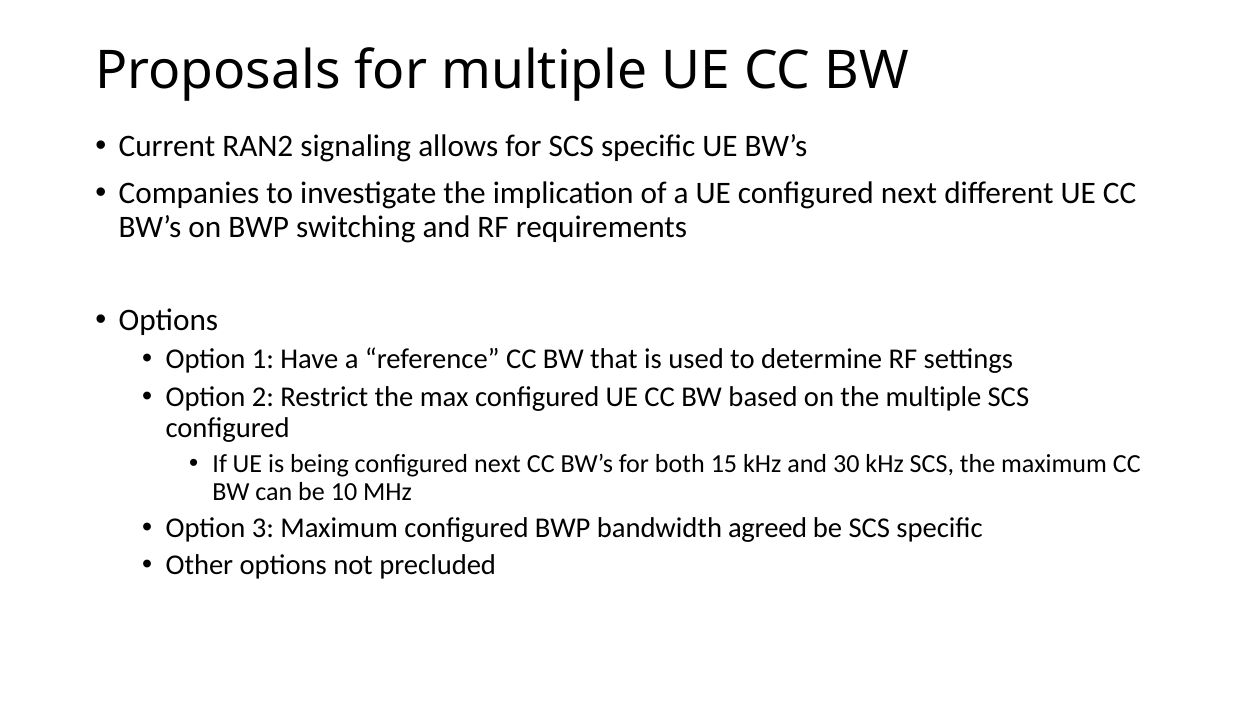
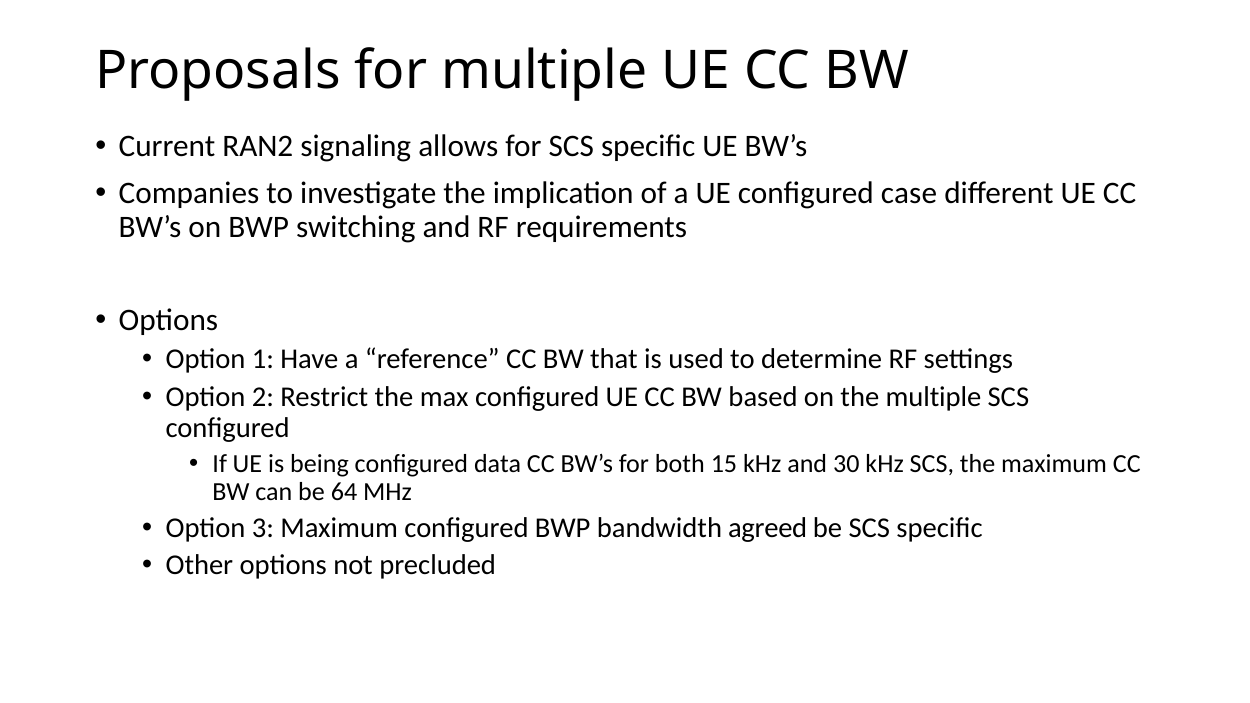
UE configured next: next -> case
being configured next: next -> data
10: 10 -> 64
